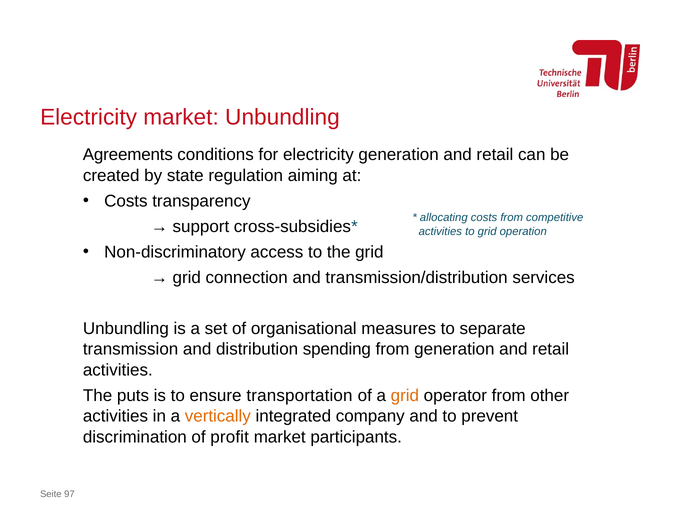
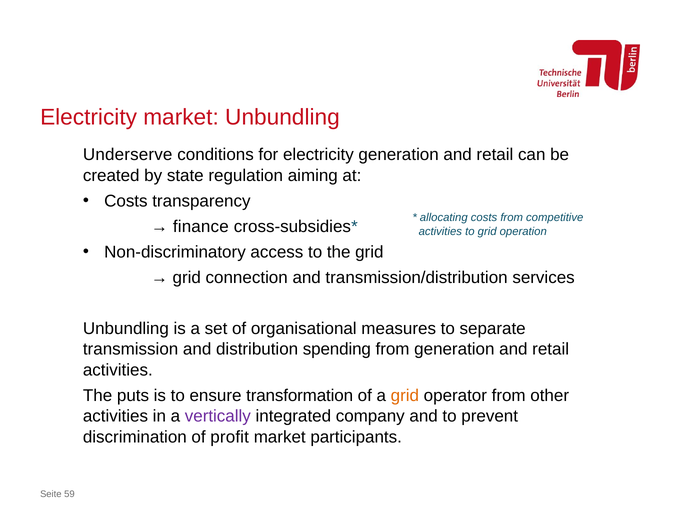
Agreements: Agreements -> Underserve
support: support -> finance
transportation: transportation -> transformation
vertically colour: orange -> purple
97: 97 -> 59
